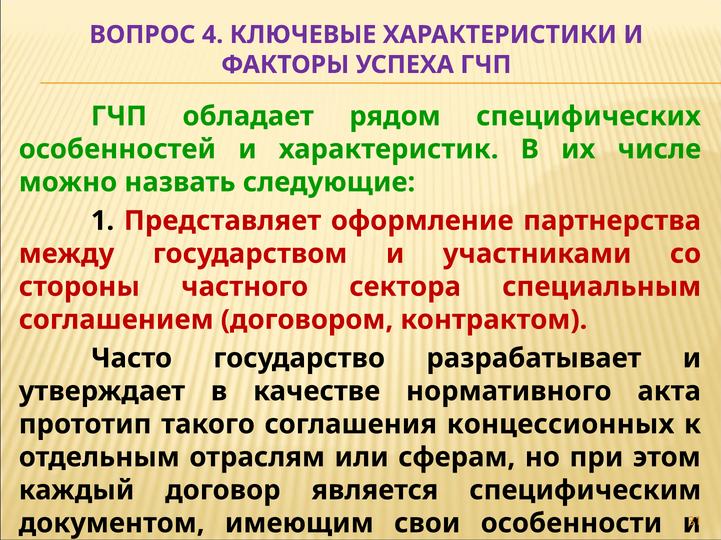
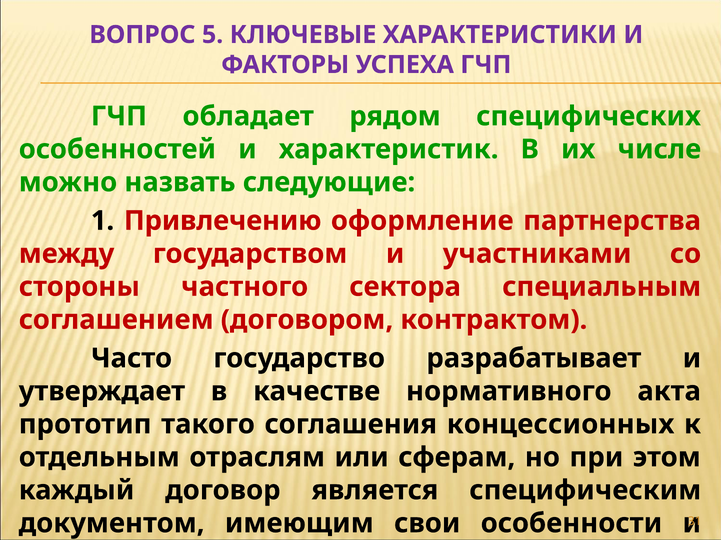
4: 4 -> 5
Представляет: Представляет -> Привлечению
